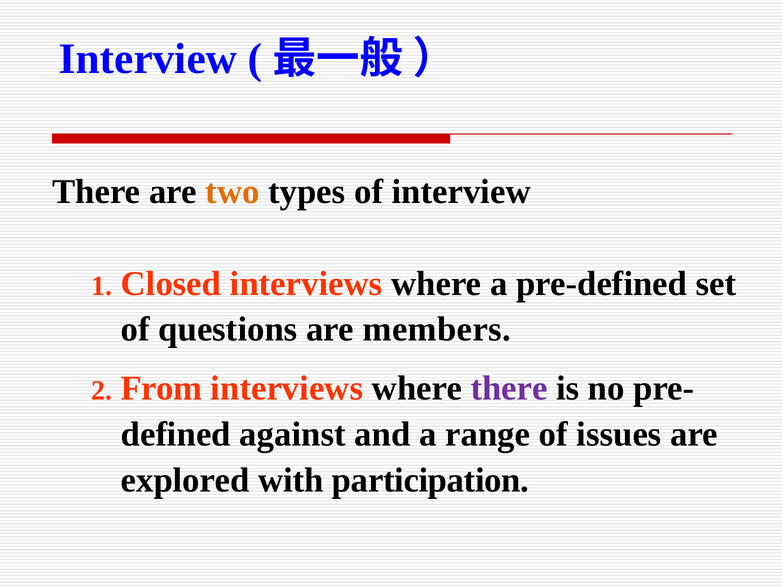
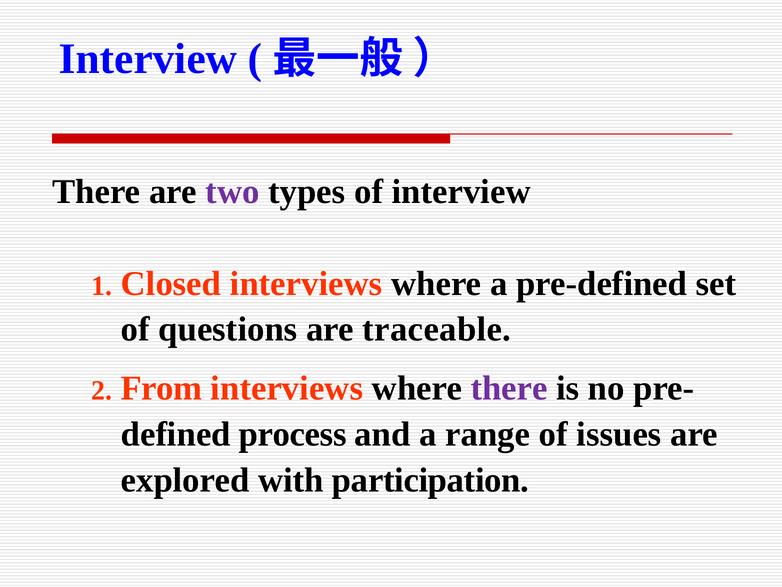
two colour: orange -> purple
members: members -> traceable
against: against -> process
